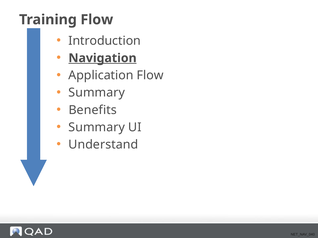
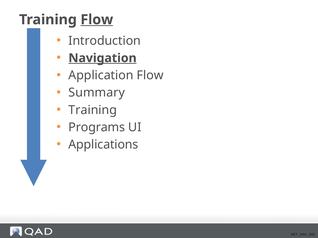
Flow at (97, 20) underline: none -> present
Benefits at (93, 110): Benefits -> Training
Summary at (97, 128): Summary -> Programs
Understand: Understand -> Applications
